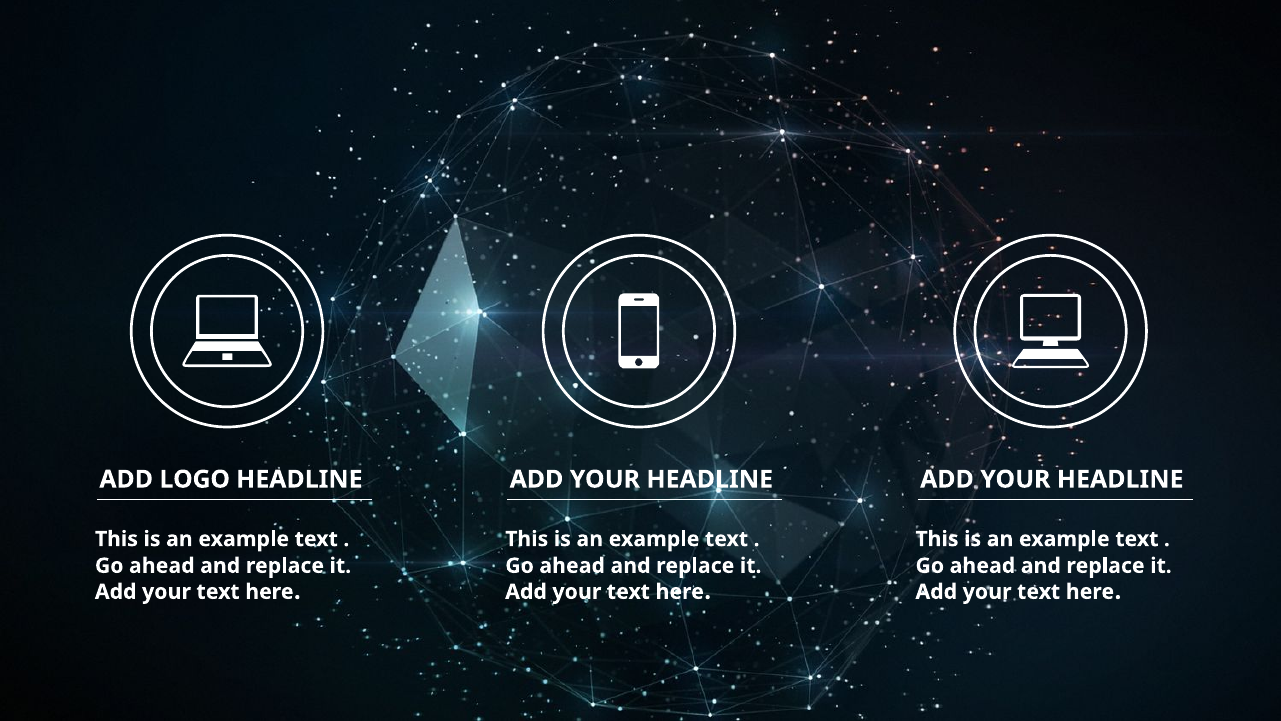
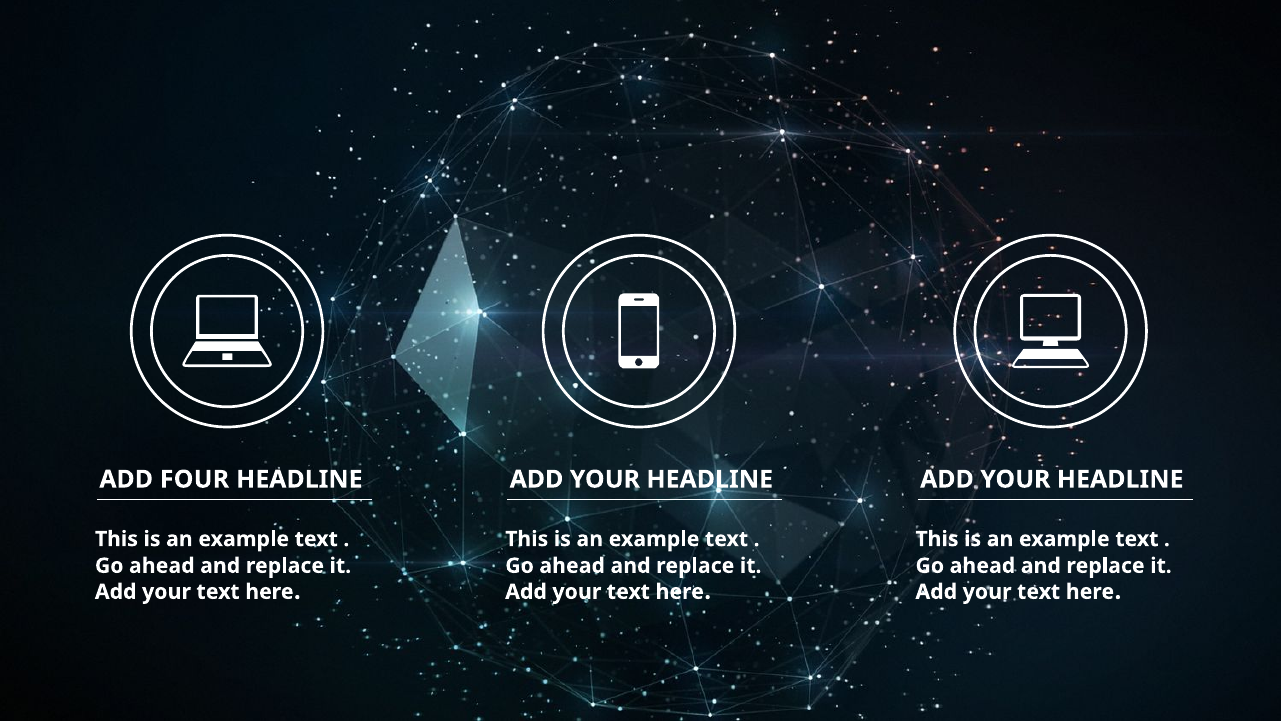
LOGO: LOGO -> FOUR
